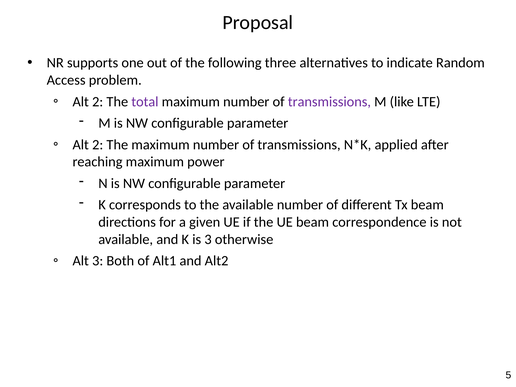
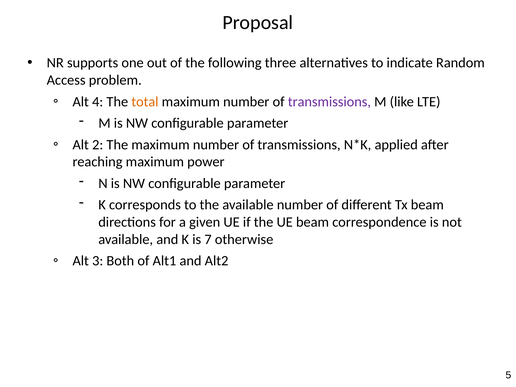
2 at (98, 102): 2 -> 4
total colour: purple -> orange
is 3: 3 -> 7
